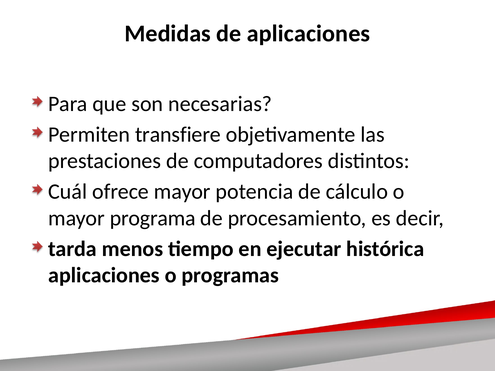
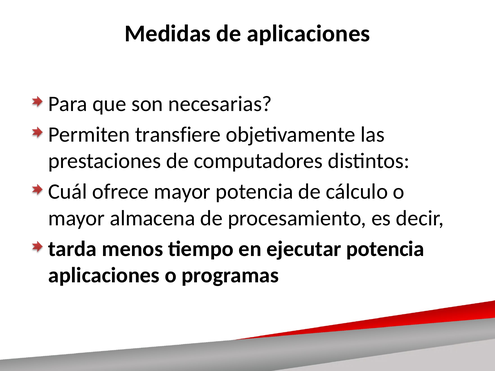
programa: programa -> almacena
ejecutar histórica: histórica -> potencia
